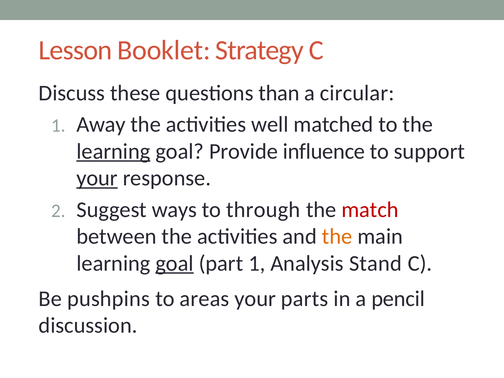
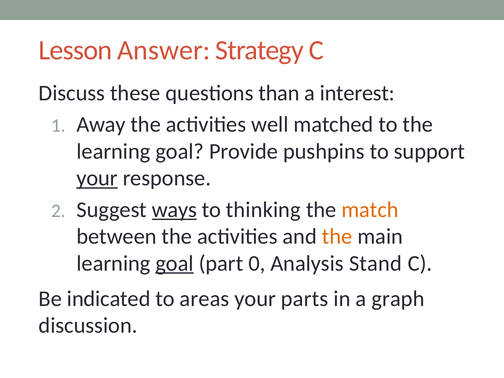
Booklet: Booklet -> Answer
circular: circular -> interest
learning at (113, 151) underline: present -> none
influence: influence -> pushpins
ways underline: none -> present
through: through -> thinking
match colour: red -> orange
part 1: 1 -> 0
pushpins: pushpins -> indicated
pencil: pencil -> graph
